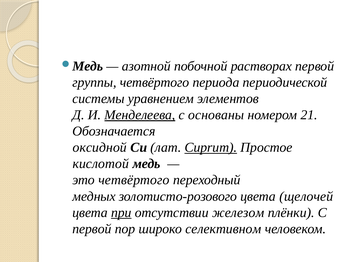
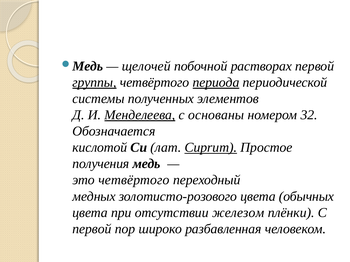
азотной: азотной -> щелочей
группы underline: none -> present
периода underline: none -> present
уравнением: уравнением -> полученных
21: 21 -> 32
оксидной: оксидной -> кислотой
кислотой: кислотой -> получения
щелочей: щелочей -> обычных
при underline: present -> none
селективном: селективном -> разбавленная
